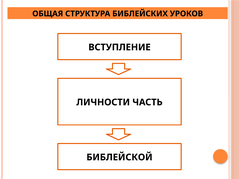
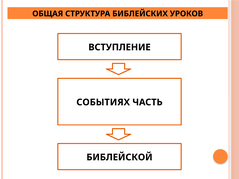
ЛИЧНОСТИ: ЛИЧНОСТИ -> СОБЫТИЯХ
